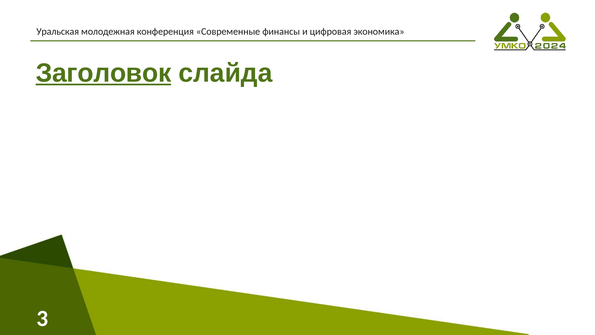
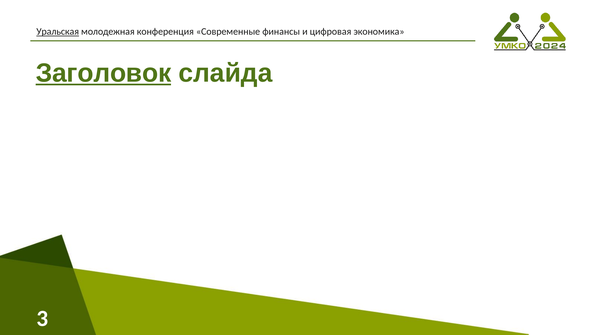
Уральская underline: none -> present
